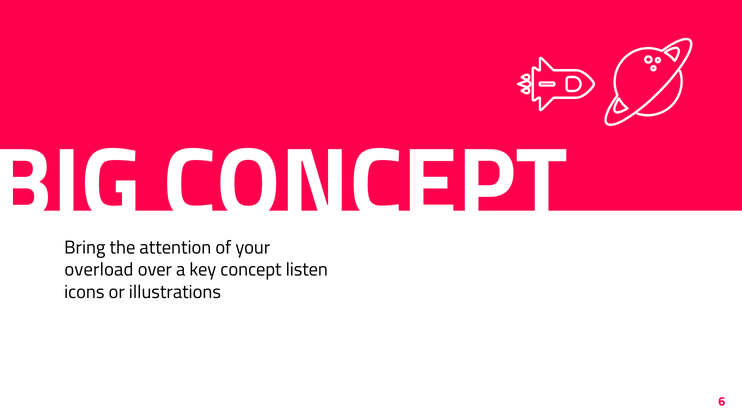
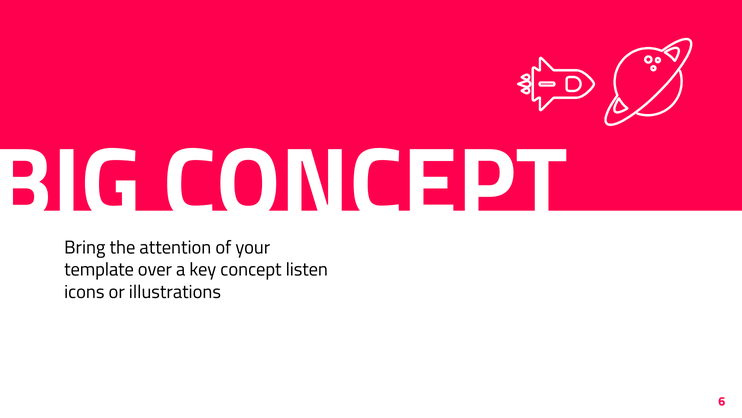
overload: overload -> template
